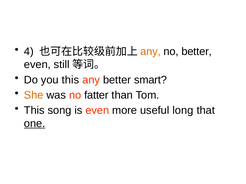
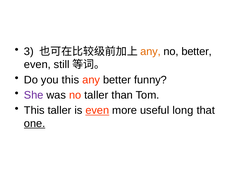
4: 4 -> 3
smart: smart -> funny
She colour: orange -> purple
no fatter: fatter -> taller
This song: song -> taller
even at (97, 111) underline: none -> present
